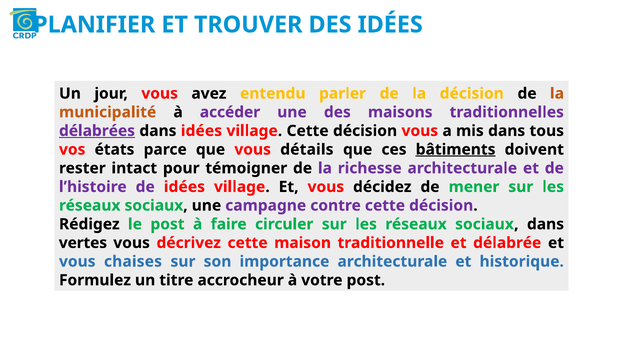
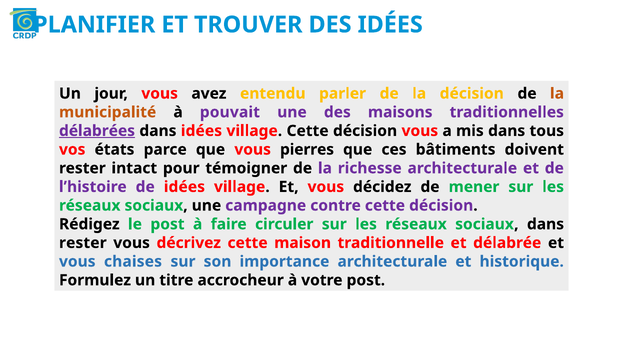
accéder: accéder -> pouvait
détails: détails -> pierres
bâtiments underline: present -> none
vertes at (83, 243): vertes -> rester
